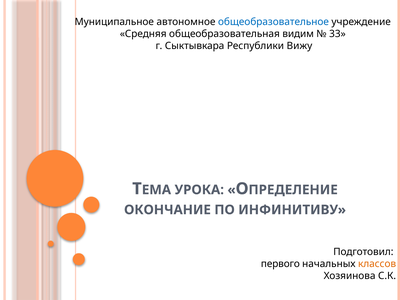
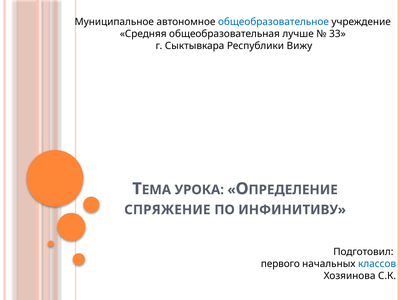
видим: видим -> лучше
ОКОНЧАНИЕ: ОКОНЧАНИЕ -> СПРЯЖЕНИЕ
классов colour: orange -> blue
